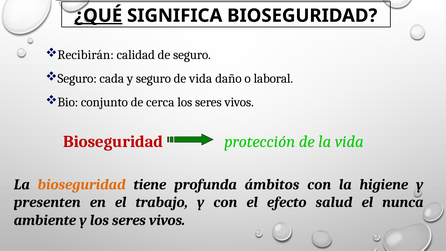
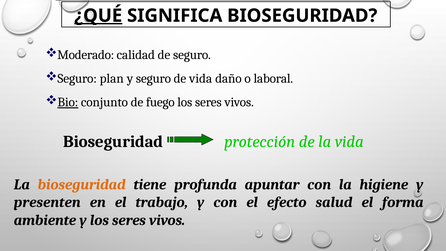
Recibirán: Recibirán -> Moderado
cada: cada -> plan
Bio underline: none -> present
cerca: cerca -> fuego
Bioseguridad at (113, 142) colour: red -> black
ámbitos: ámbitos -> apuntar
nunca: nunca -> forma
